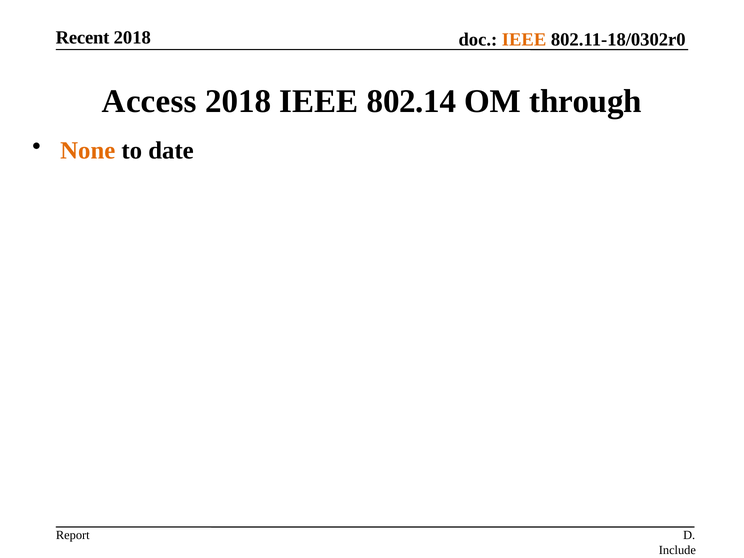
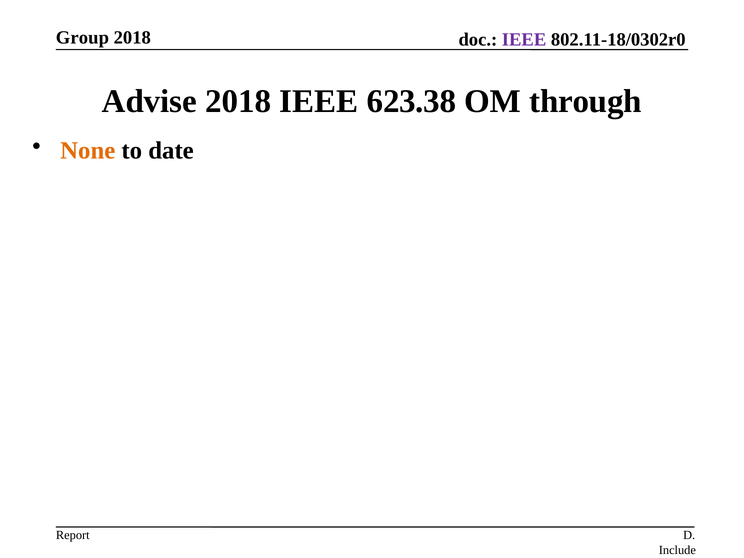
Recent: Recent -> Group
IEEE at (524, 40) colour: orange -> purple
Access: Access -> Advise
802.14: 802.14 -> 623.38
